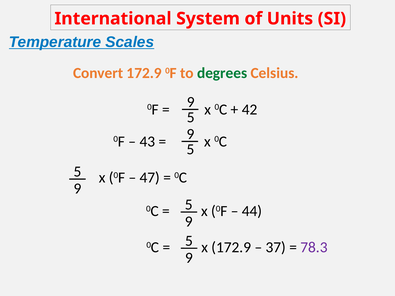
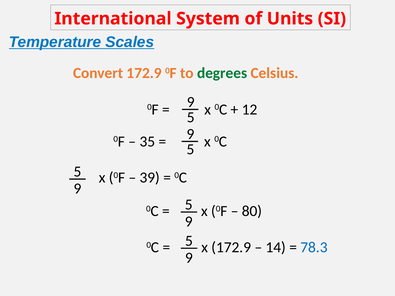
42: 42 -> 12
43: 43 -> 35
47: 47 -> 39
44: 44 -> 80
37: 37 -> 14
78.3 colour: purple -> blue
